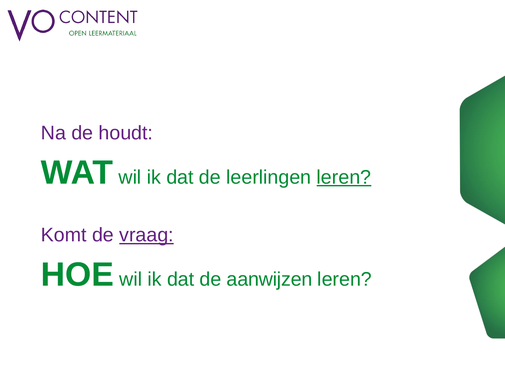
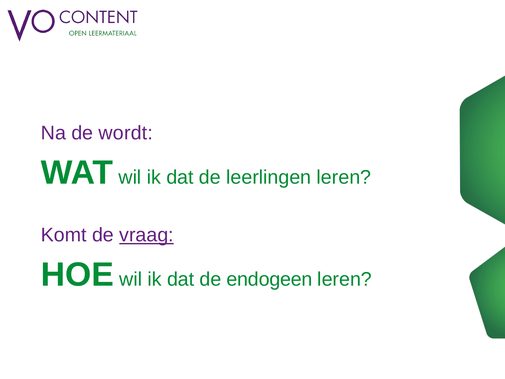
houdt: houdt -> wordt
leren at (344, 177) underline: present -> none
aanwijzen: aanwijzen -> endogeen
